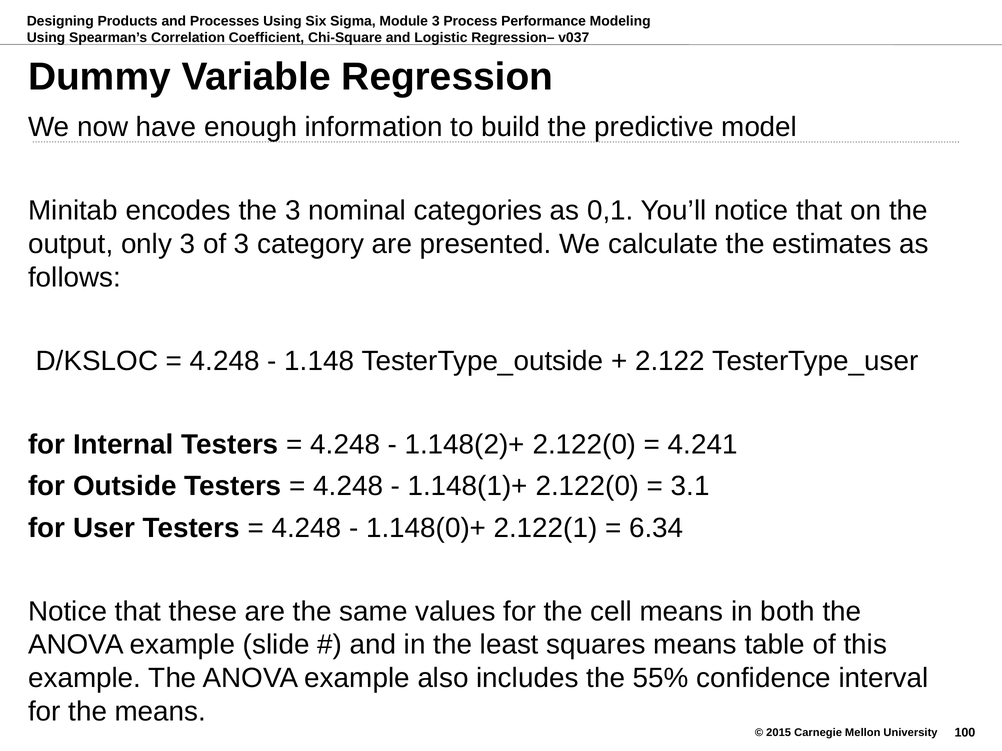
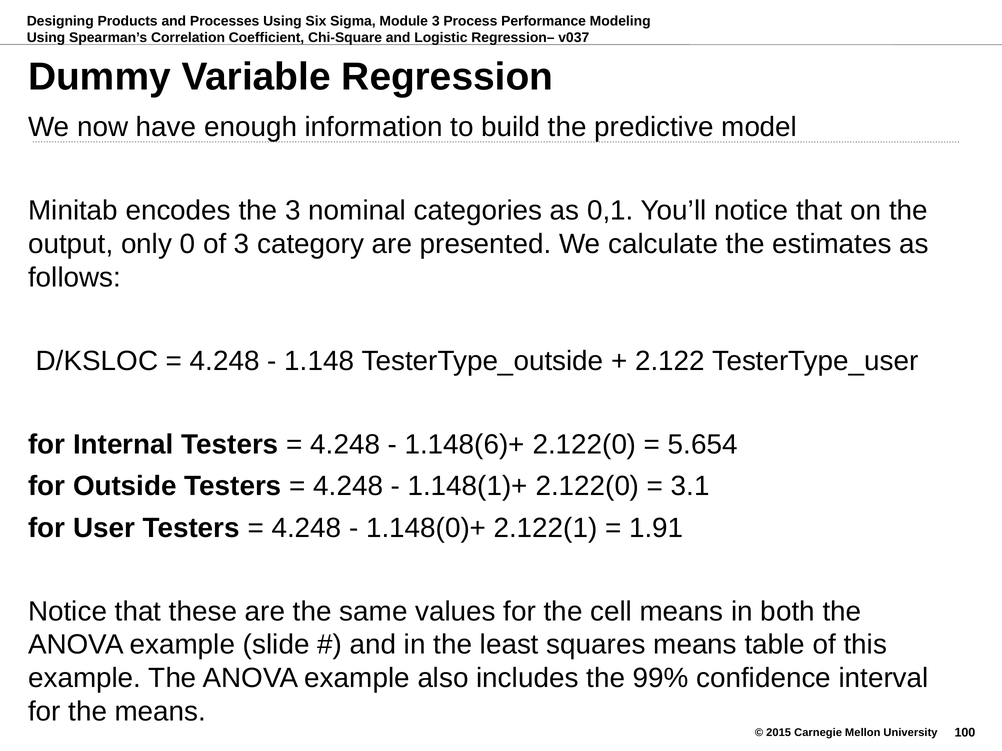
only 3: 3 -> 0
1.148(2)+: 1.148(2)+ -> 1.148(6)+
4.241: 4.241 -> 5.654
6.34: 6.34 -> 1.91
55%: 55% -> 99%
